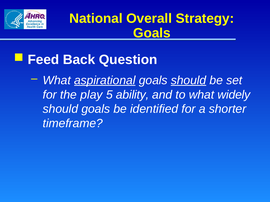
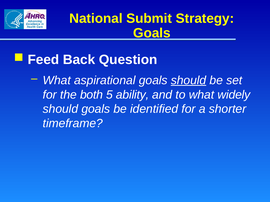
Overall: Overall -> Submit
aspirational underline: present -> none
play: play -> both
